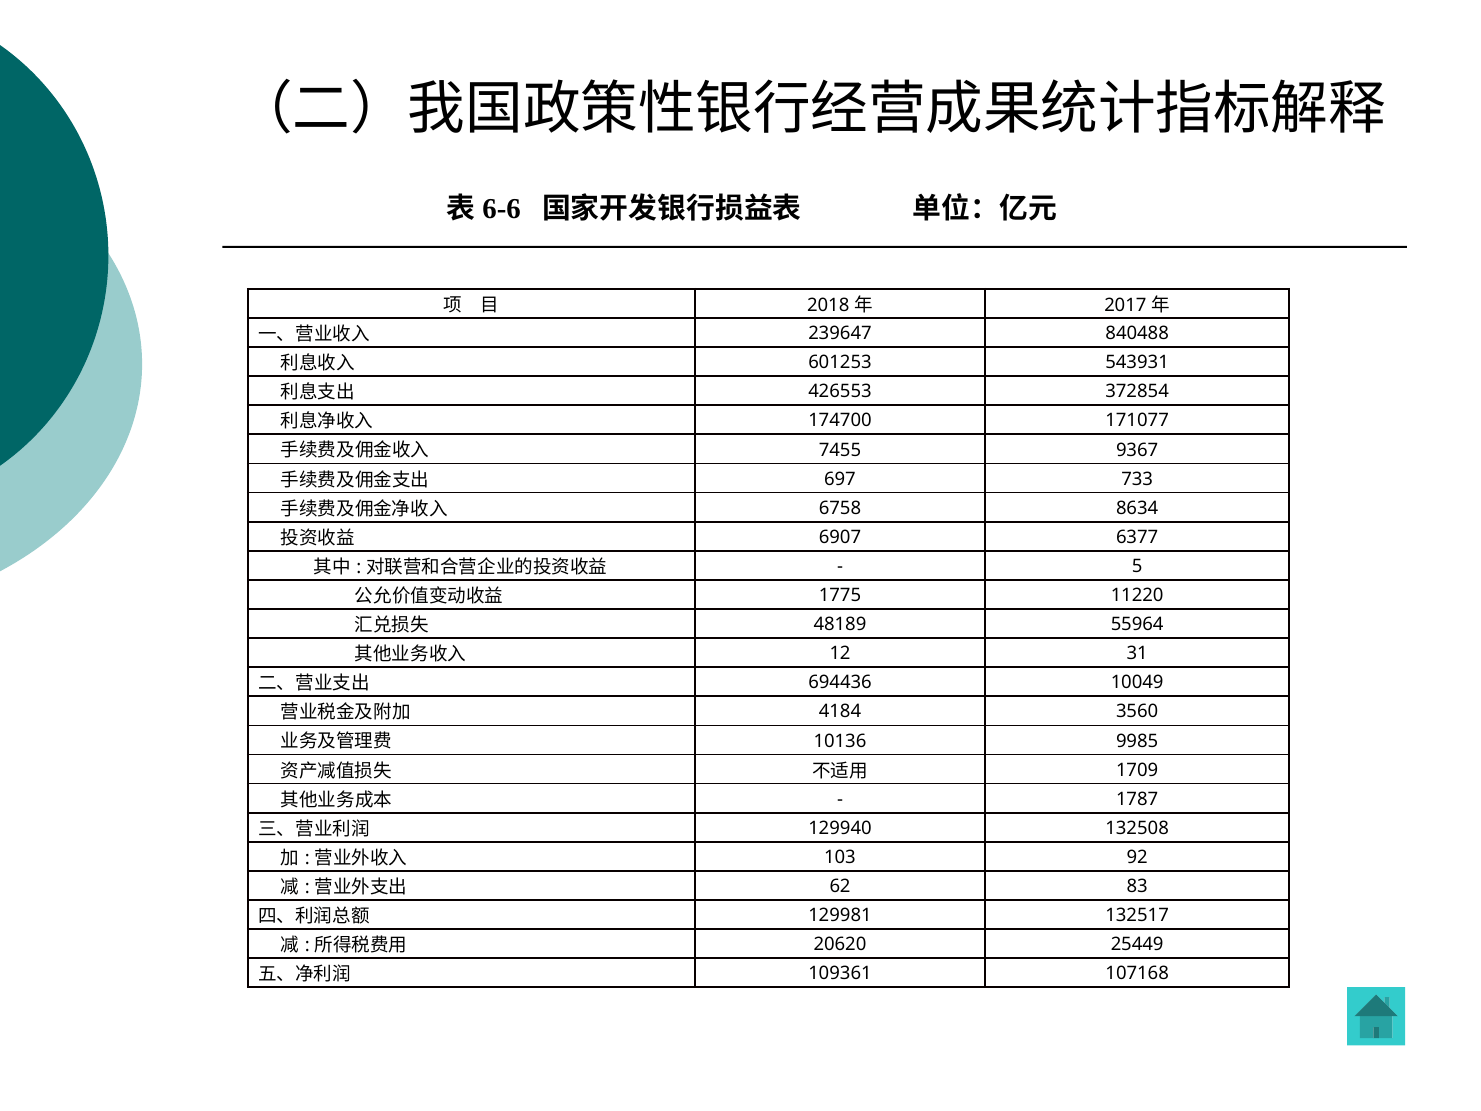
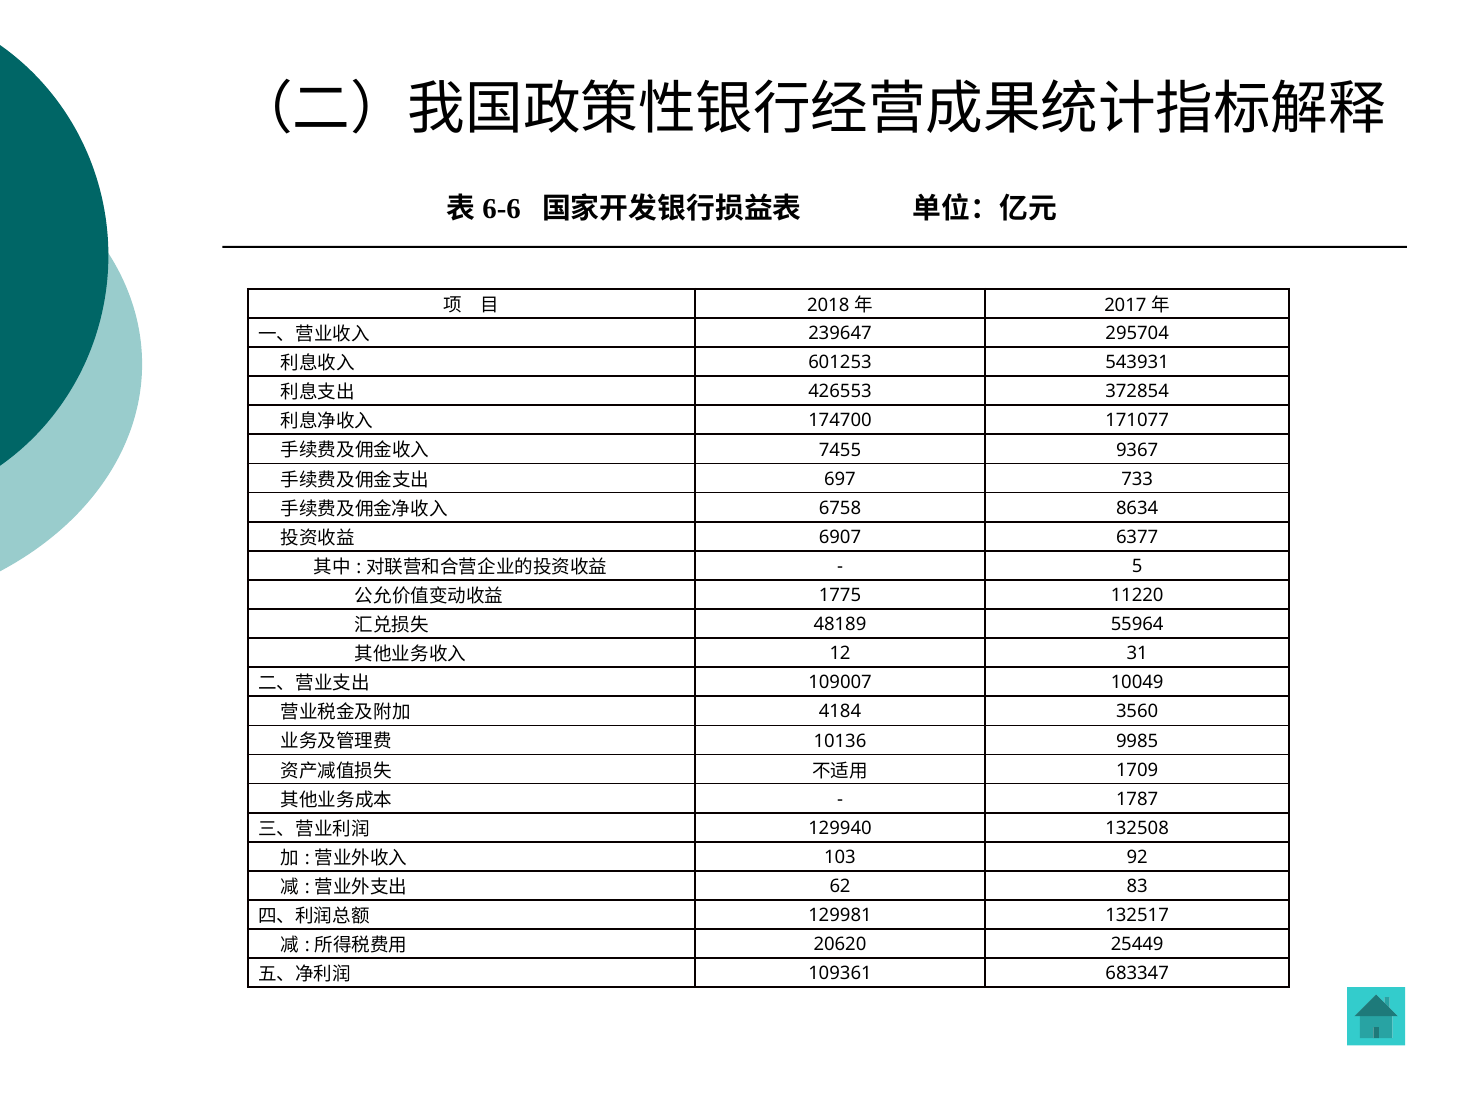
840488: 840488 -> 295704
694436: 694436 -> 109007
107168: 107168 -> 683347
